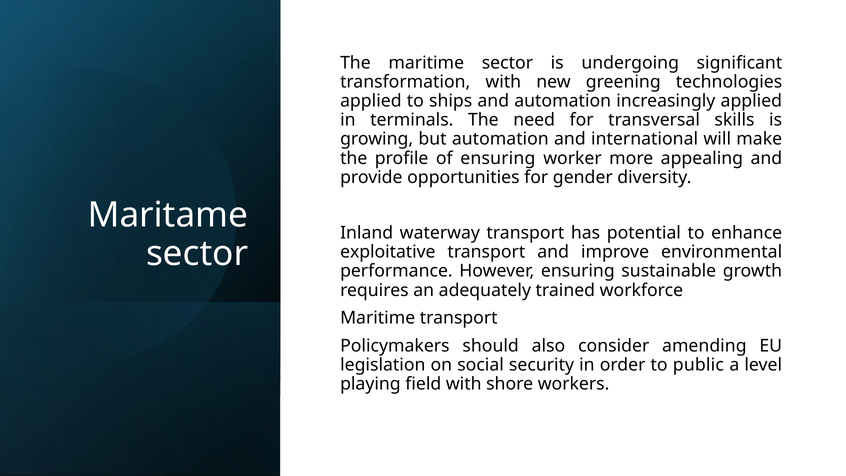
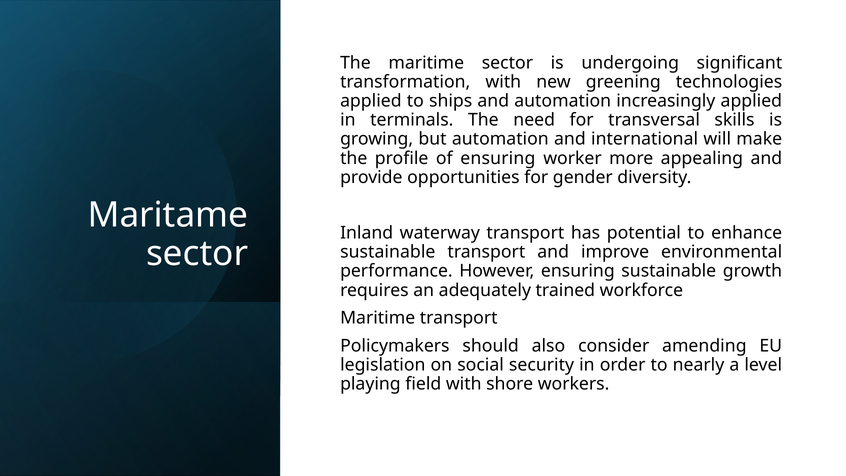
exploitative at (388, 252): exploitative -> sustainable
public: public -> nearly
